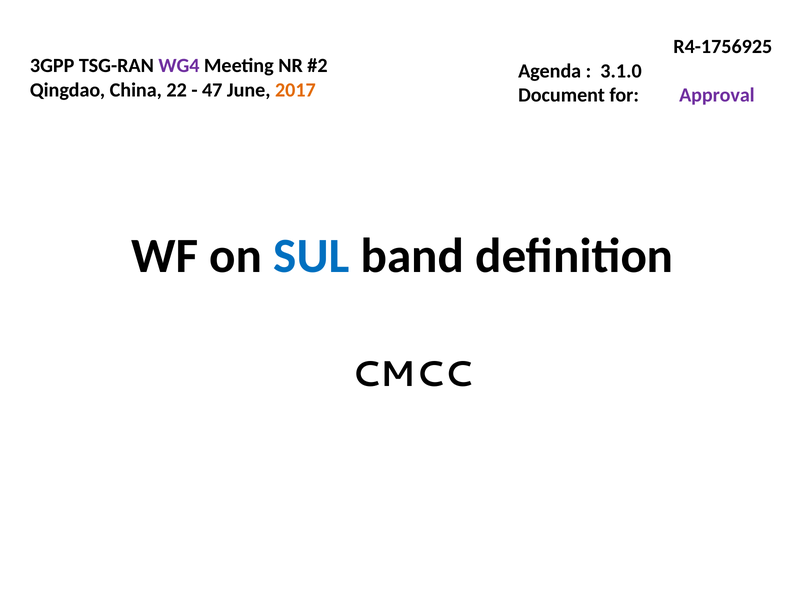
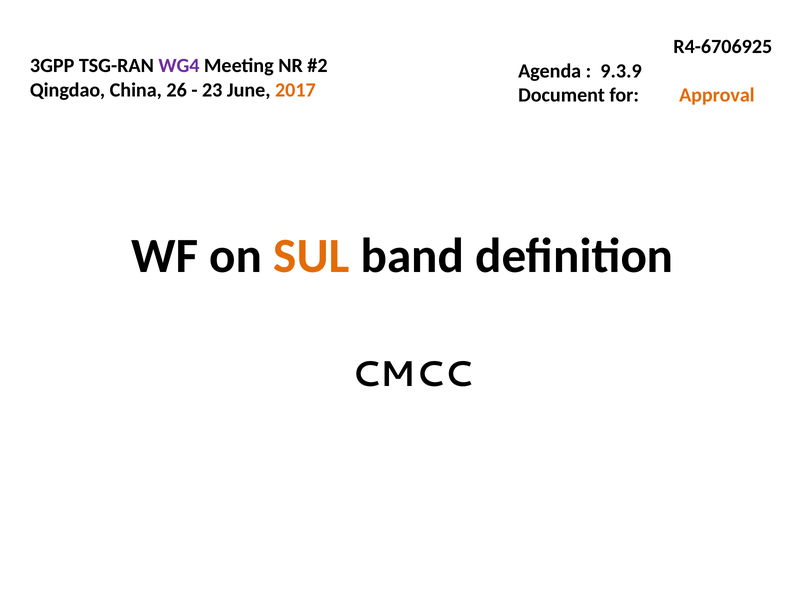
R4-1756925: R4-1756925 -> R4-6706925
3.1.0: 3.1.0 -> 9.3.9
22: 22 -> 26
47: 47 -> 23
Approval colour: purple -> orange
SUL colour: blue -> orange
